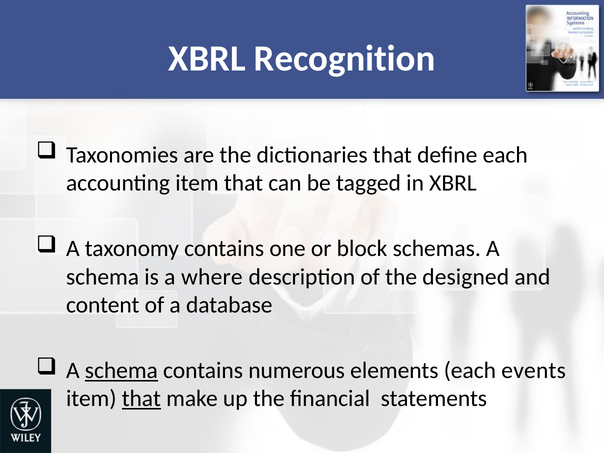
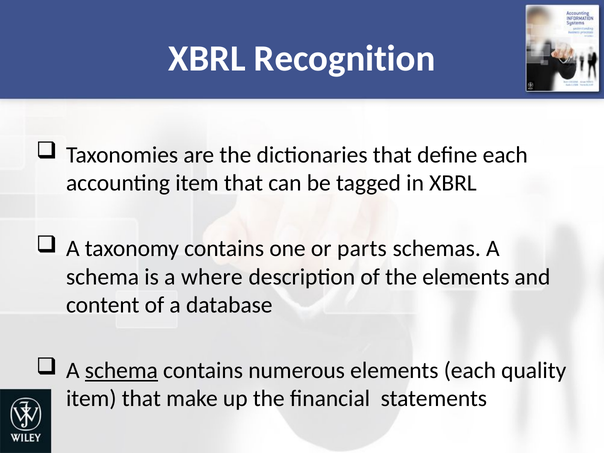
block: block -> parts
the designed: designed -> elements
events: events -> quality
that at (141, 399) underline: present -> none
